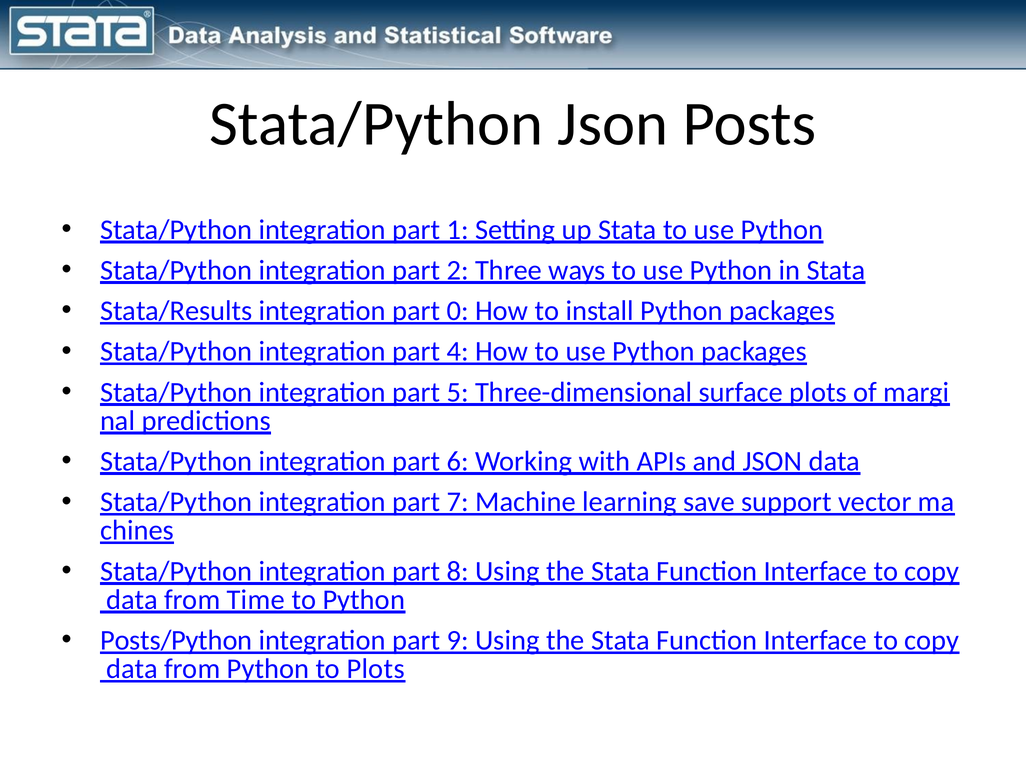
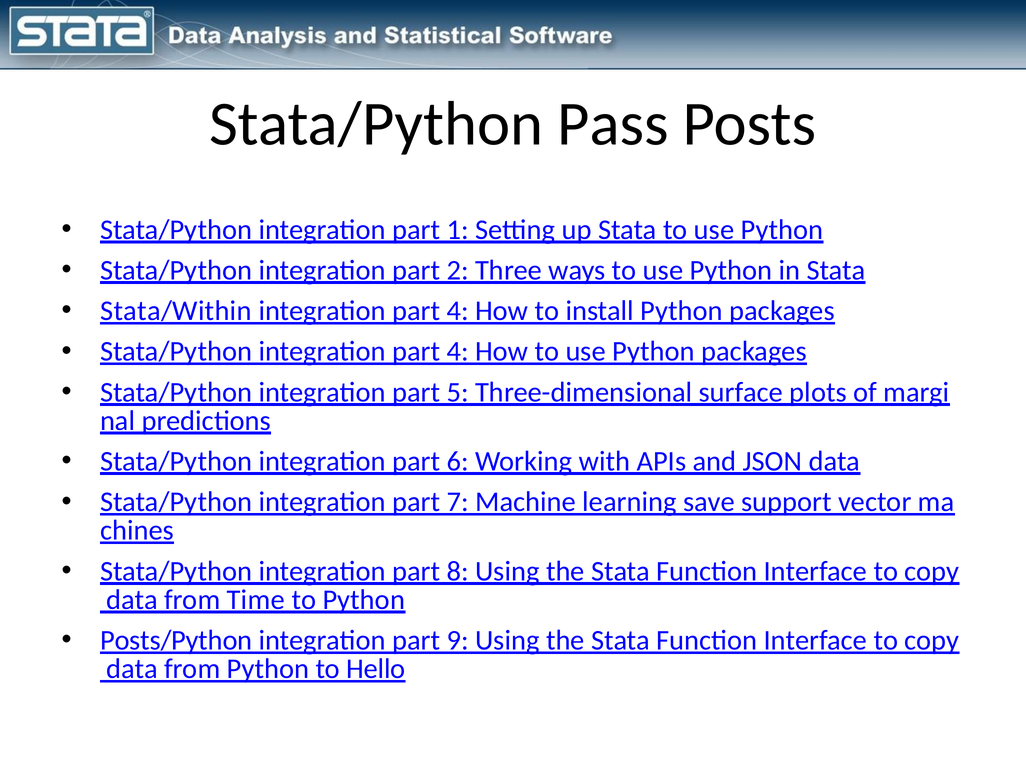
Stata/Python Json: Json -> Pass
Stata/Results: Stata/Results -> Stata/Within
0 at (458, 311): 0 -> 4
to Plots: Plots -> Hello
